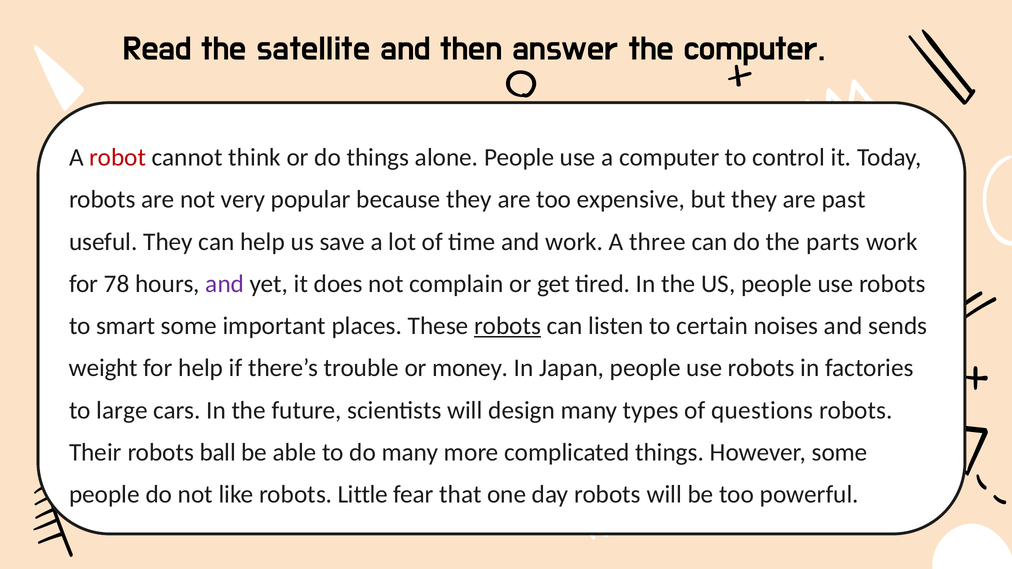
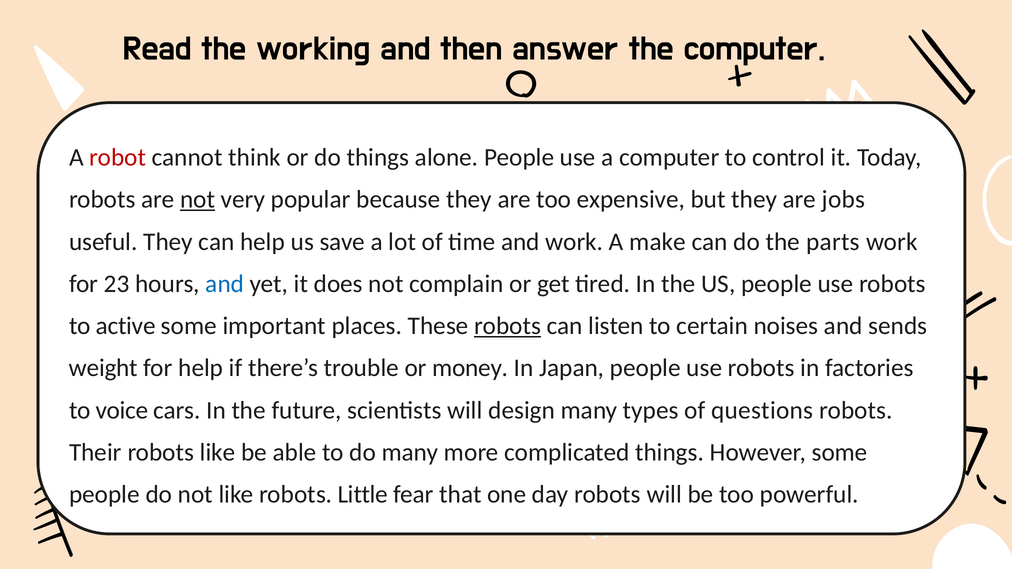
satellite: satellite -> working
not at (198, 200) underline: none -> present
past: past -> jobs
three: three -> make
78: 78 -> 23
and at (225, 284) colour: purple -> blue
smart: smart -> active
large: large -> voice
robots ball: ball -> like
